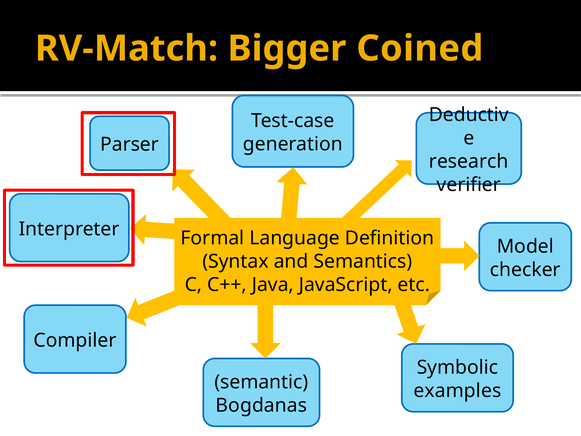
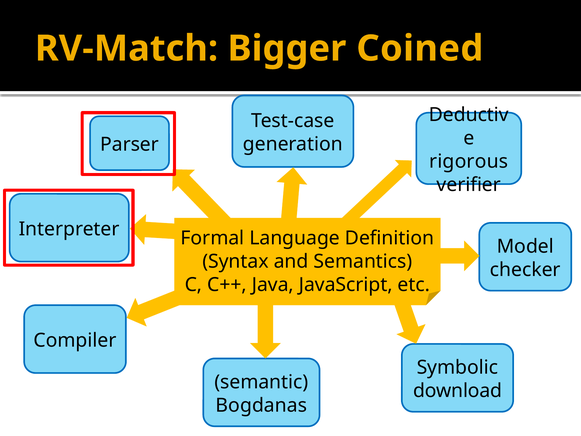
research: research -> rigorous
examples: examples -> download
